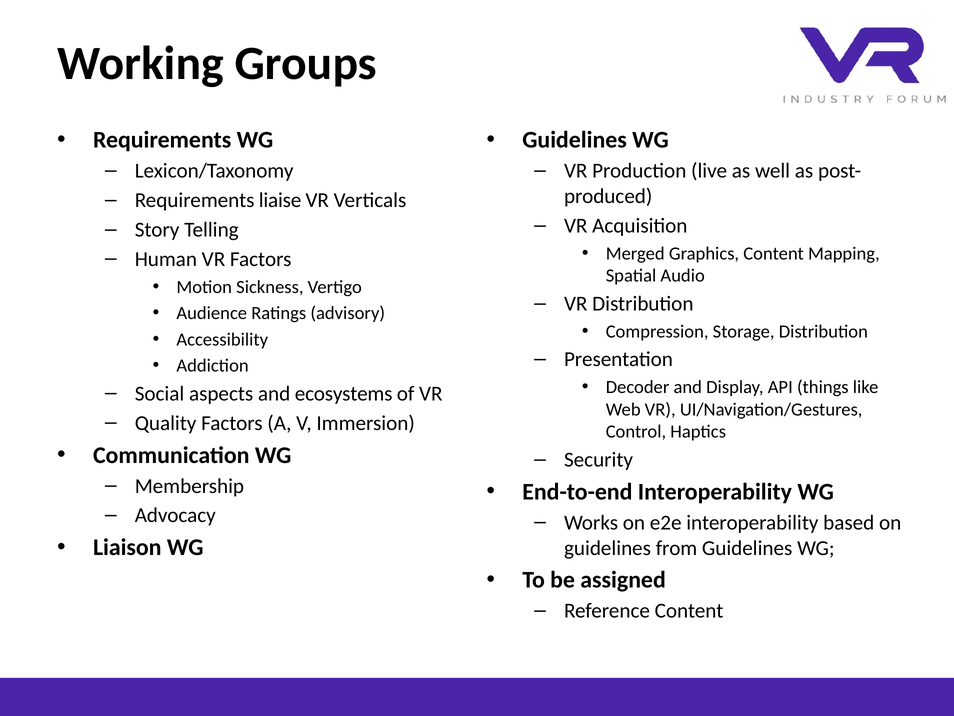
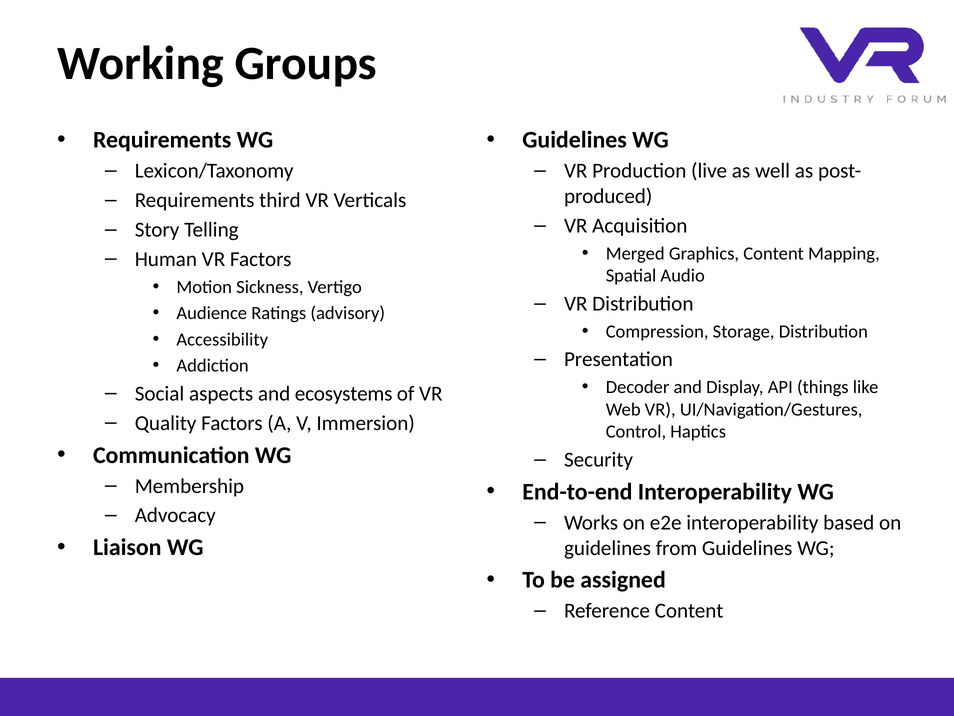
liaise: liaise -> third
